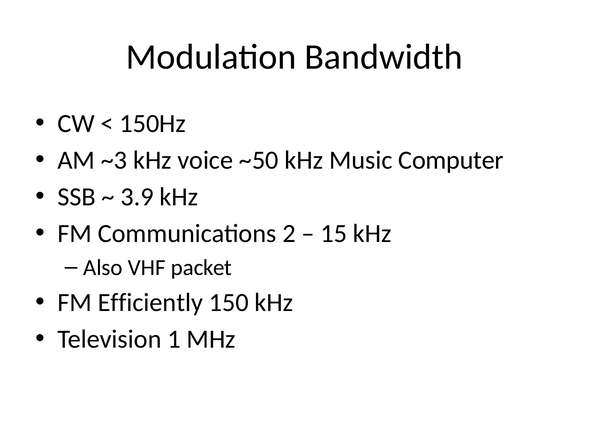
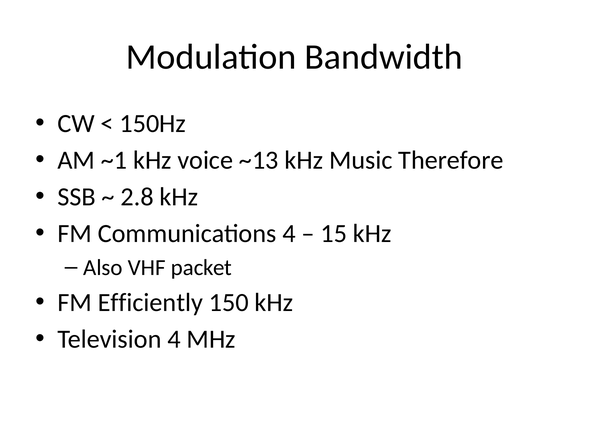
~3: ~3 -> ~1
~50: ~50 -> ~13
Computer: Computer -> Therefore
3.9: 3.9 -> 2.8
Communications 2: 2 -> 4
Television 1: 1 -> 4
